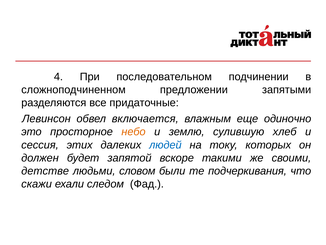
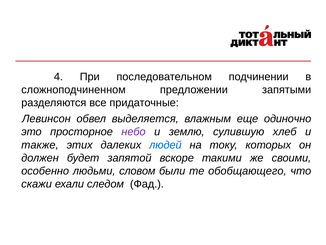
включается: включается -> выделяется
небо colour: orange -> purple
сессия: сессия -> также
детстве: детстве -> особенно
подчеркивания: подчеркивания -> обобщающего
